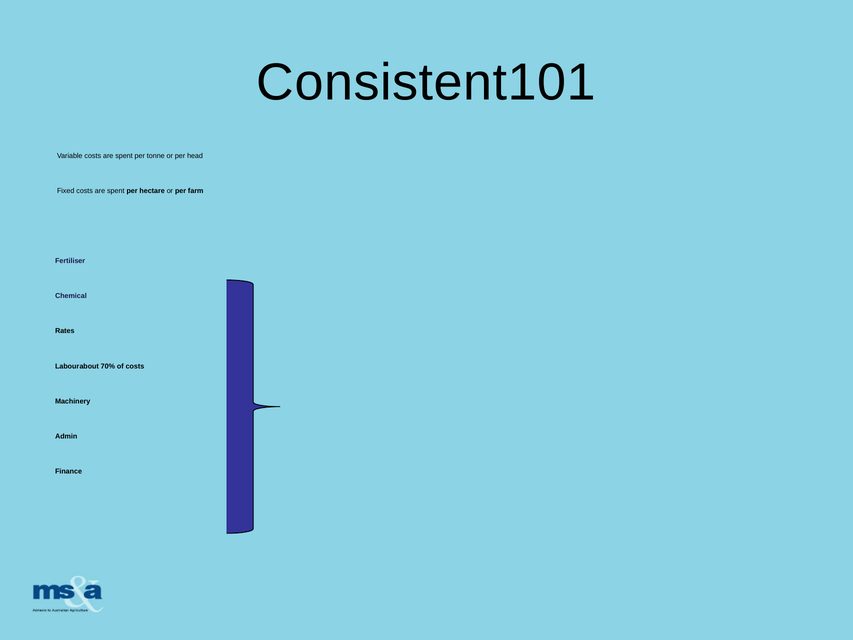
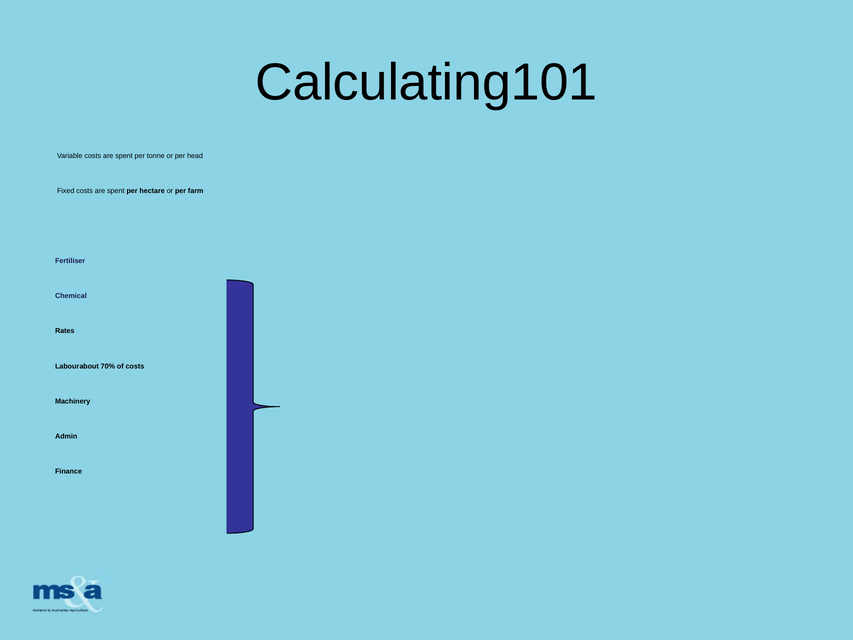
Consistent101: Consistent101 -> Calculating101
